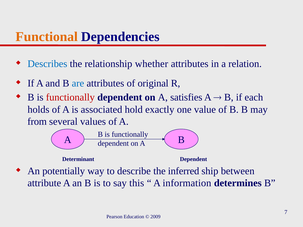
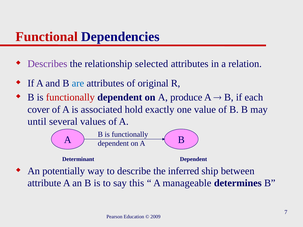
Functional colour: orange -> red
Describes colour: blue -> purple
whether: whether -> selected
satisfies: satisfies -> produce
holds: holds -> cover
from: from -> until
information: information -> manageable
